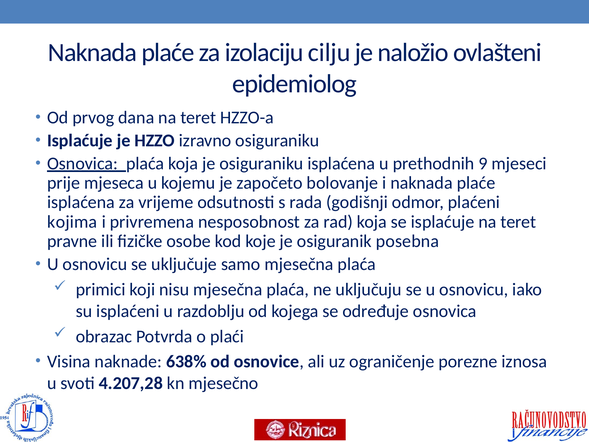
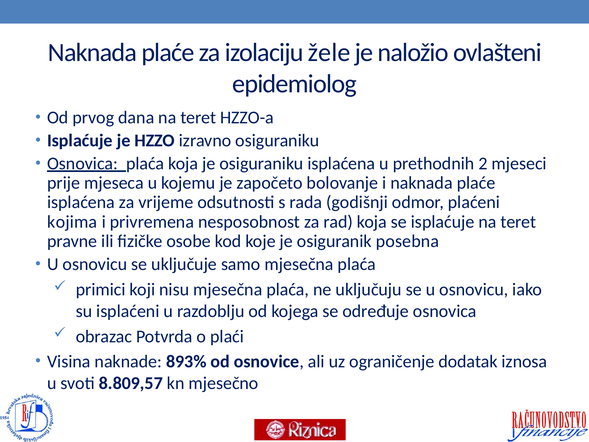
cilju: cilju -> žele
9: 9 -> 2
638%: 638% -> 893%
porezne: porezne -> dodatak
4.207,28: 4.207,28 -> 8.809,57
